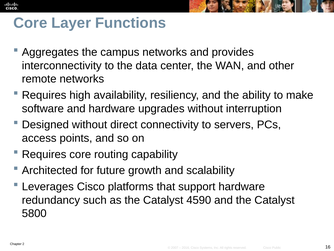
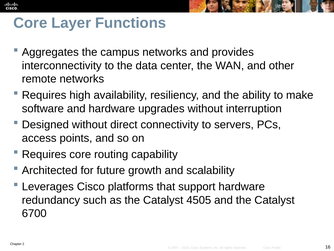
4590: 4590 -> 4505
5800: 5800 -> 6700
